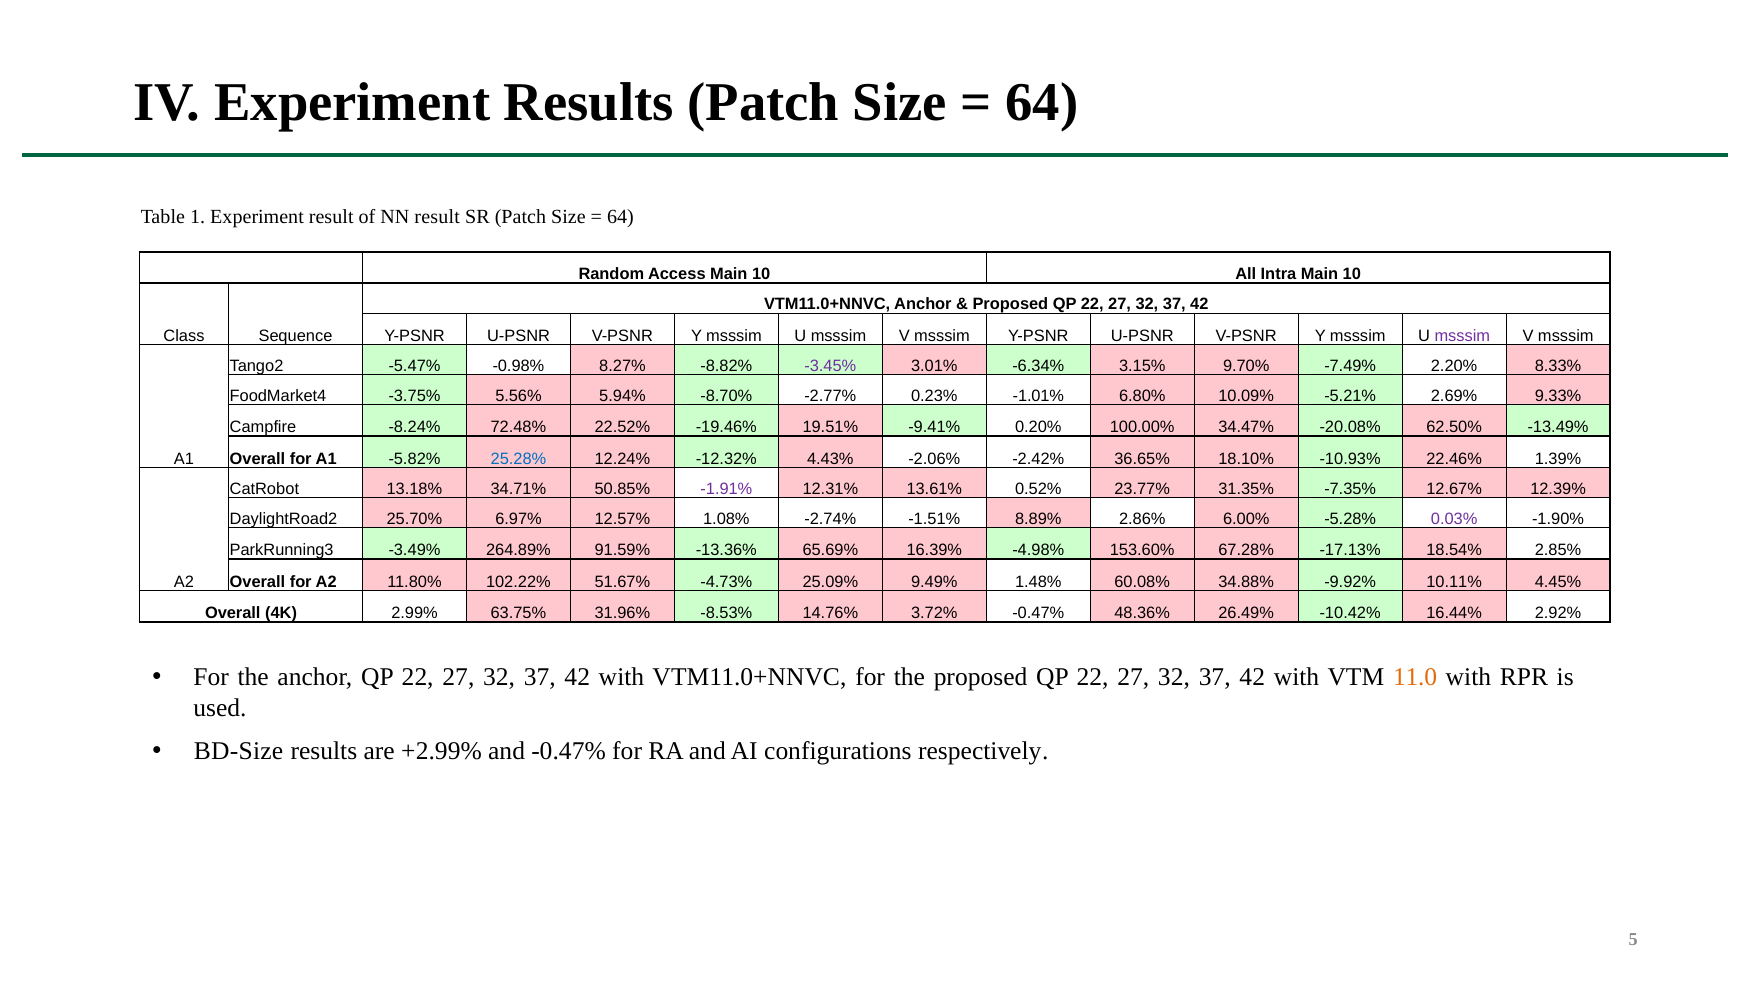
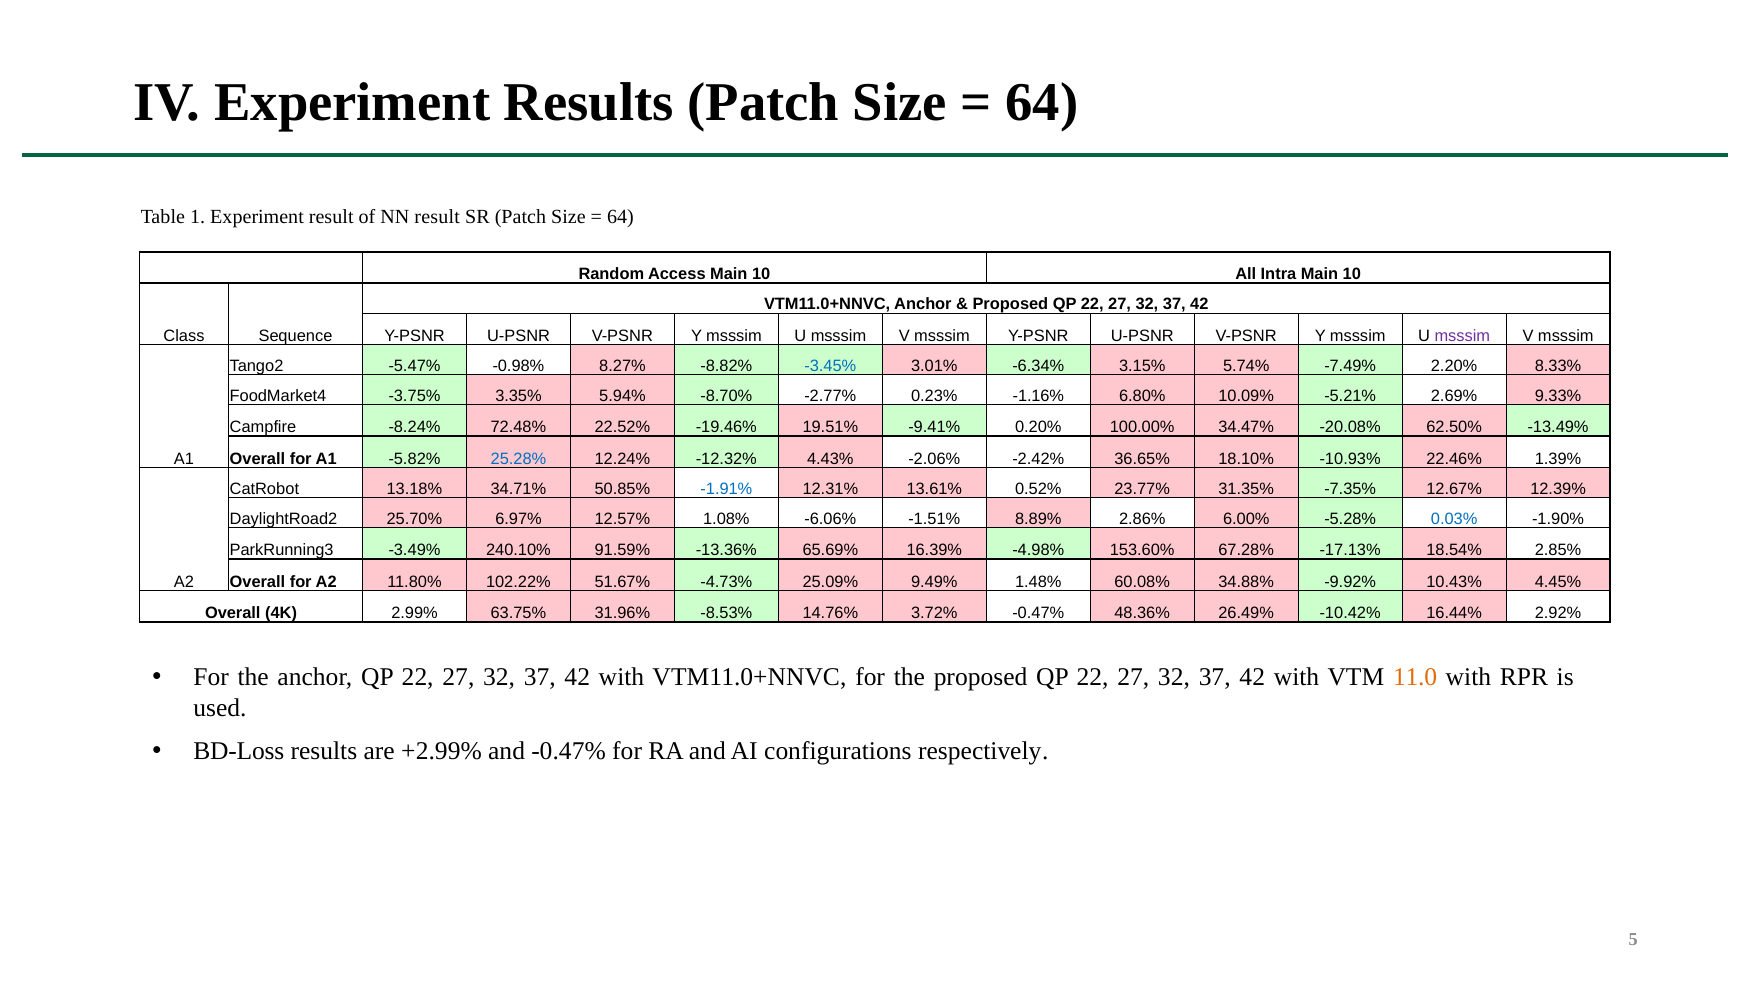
-3.45% colour: purple -> blue
9.70%: 9.70% -> 5.74%
5.56%: 5.56% -> 3.35%
-1.01%: -1.01% -> -1.16%
-1.91% colour: purple -> blue
-2.74%: -2.74% -> -6.06%
0.03% colour: purple -> blue
264.89%: 264.89% -> 240.10%
10.11%: 10.11% -> 10.43%
BD-Size: BD-Size -> BD-Loss
